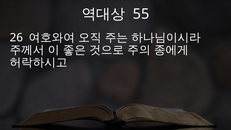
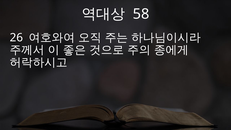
55: 55 -> 58
